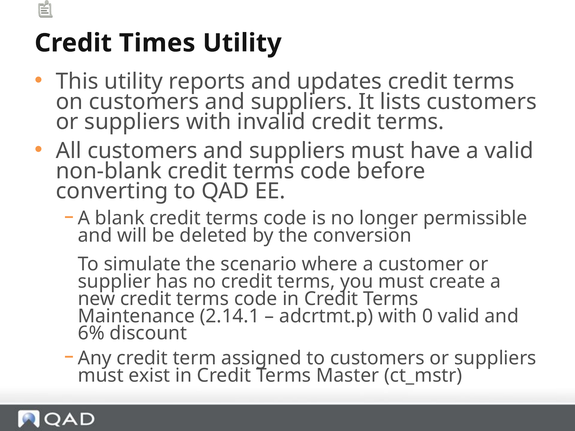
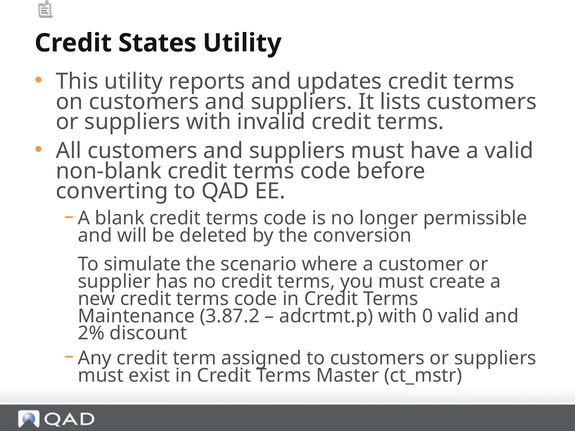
Times: Times -> States
2.14.1: 2.14.1 -> 3.87.2
6%: 6% -> 2%
